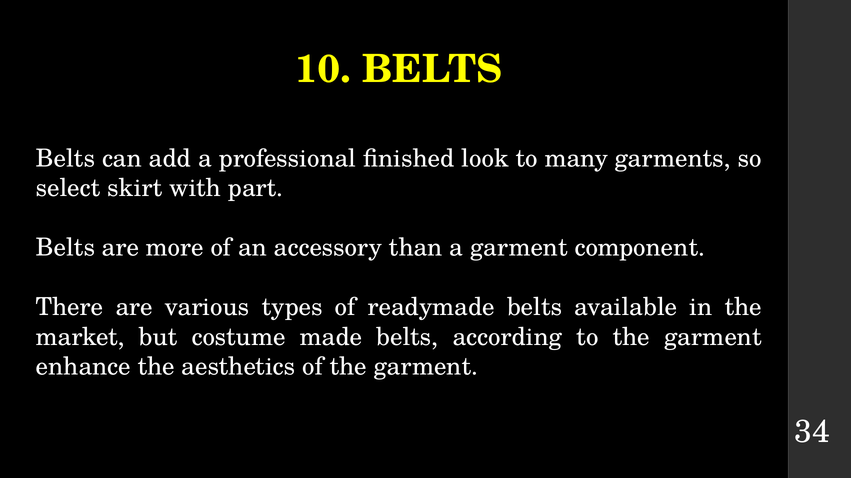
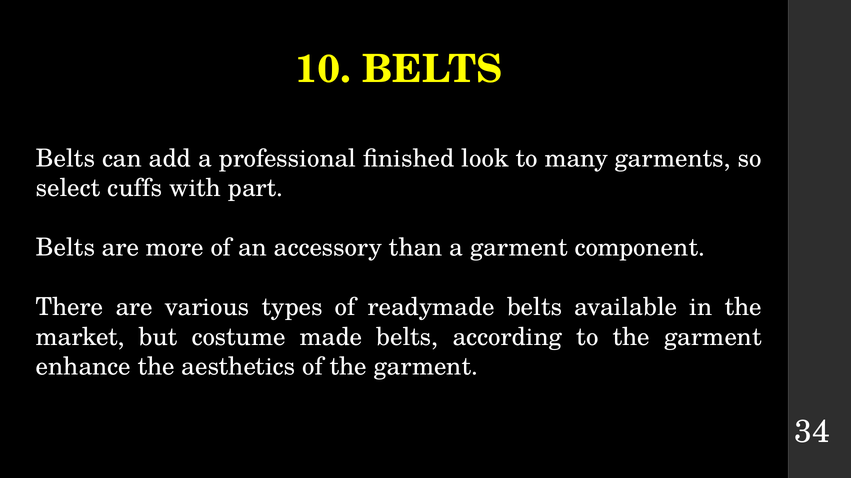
skirt: skirt -> cuffs
